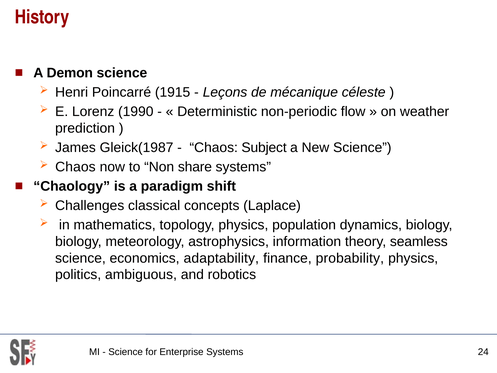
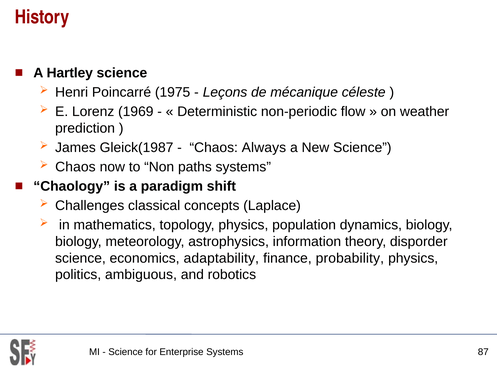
Demon: Demon -> Hartley
1915: 1915 -> 1975
1990: 1990 -> 1969
Subject: Subject -> Always
share: share -> paths
seamless: seamless -> disporder
24: 24 -> 87
